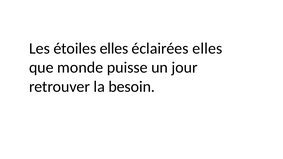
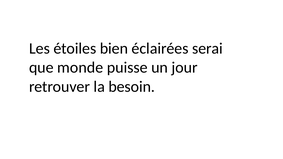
étoiles elles: elles -> bien
éclairées elles: elles -> serai
